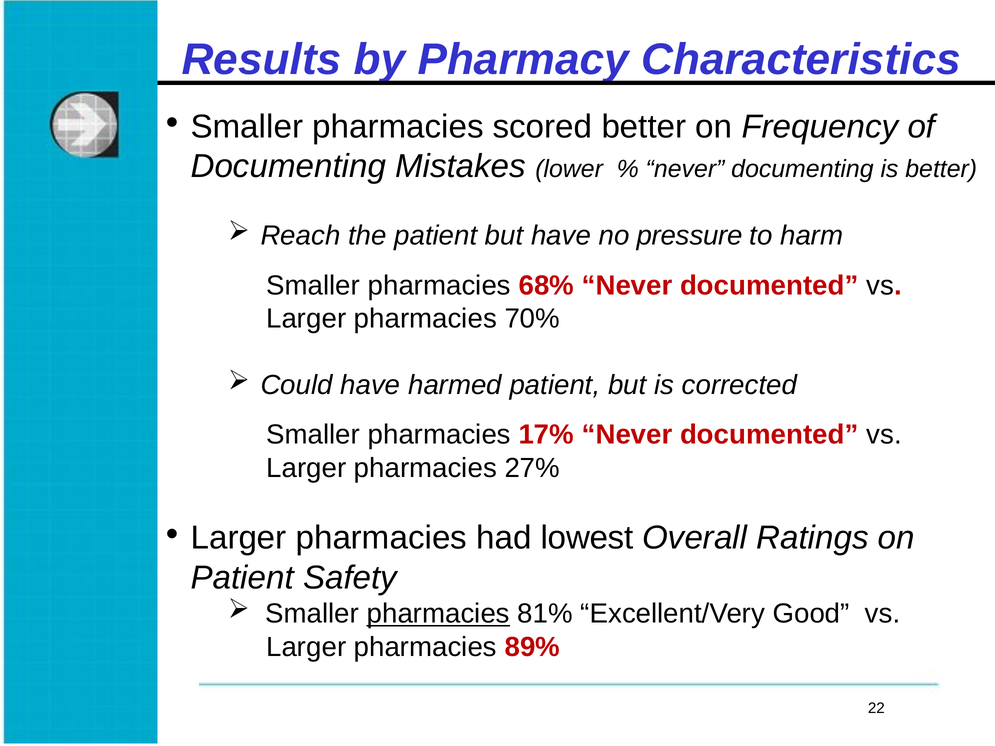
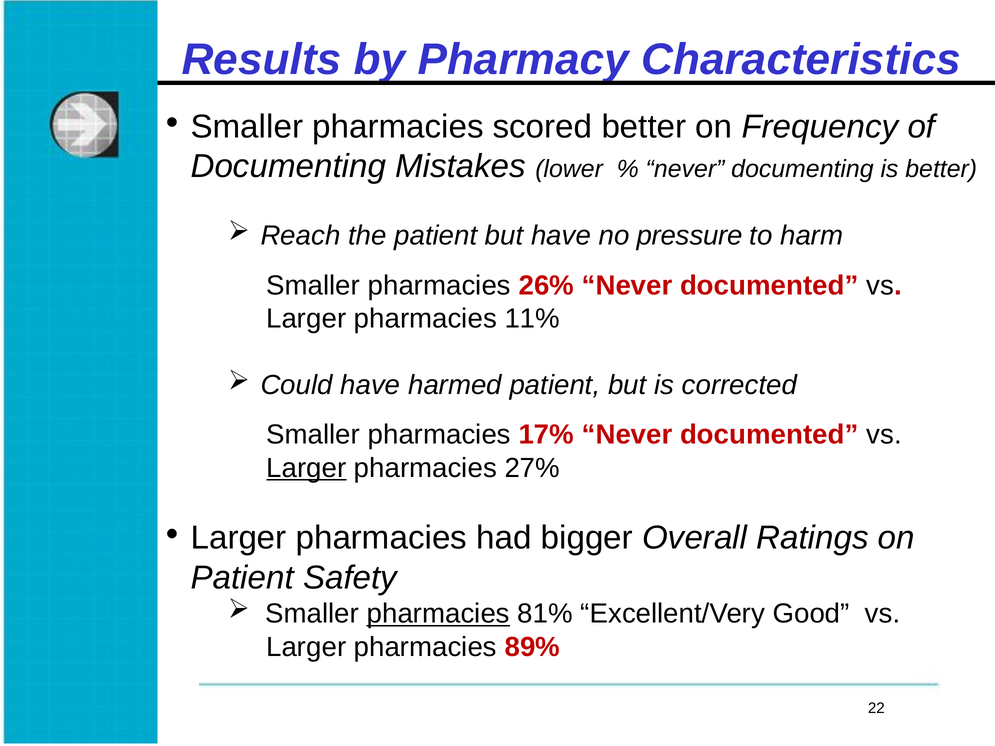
68%: 68% -> 26%
70%: 70% -> 11%
Larger at (306, 468) underline: none -> present
lowest: lowest -> bigger
